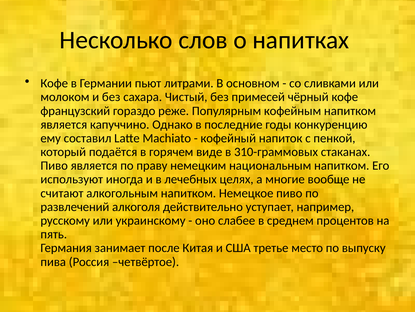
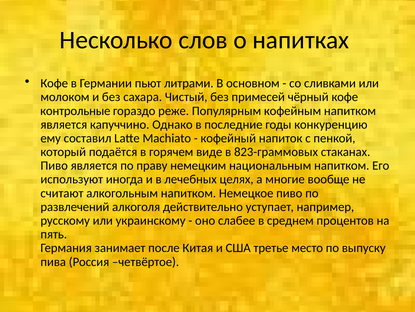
французский: французский -> контрольные
310-граммовых: 310-граммовых -> 823-граммовых
